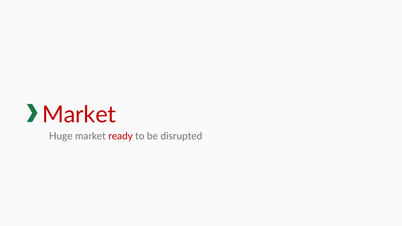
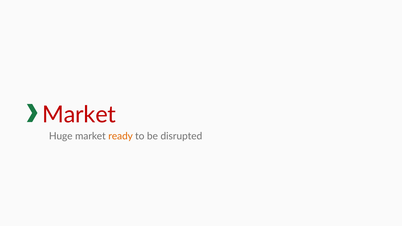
ready colour: red -> orange
